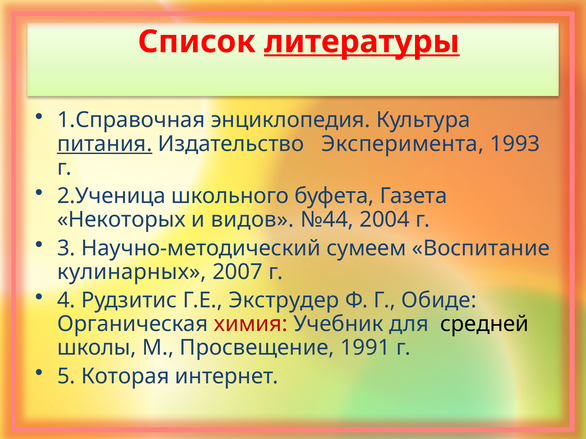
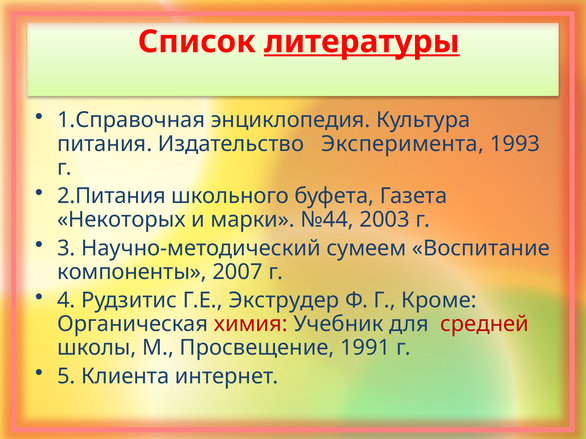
питания underline: present -> none
2.Ученица: 2.Ученица -> 2.Питания
видов: видов -> марки
2004: 2004 -> 2003
кулинарных: кулинарных -> компоненты
Обиде: Обиде -> Кроме
средней colour: black -> red
Которая: Которая -> Клиента
